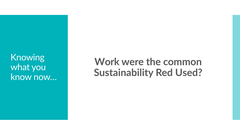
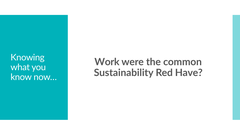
Used: Used -> Have
